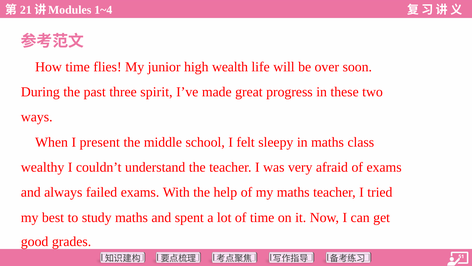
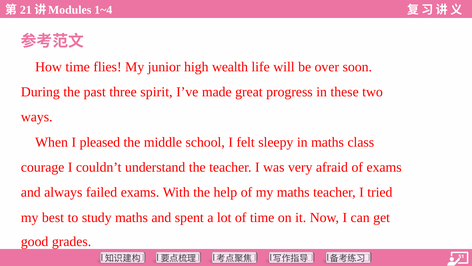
present: present -> pleased
wealthy: wealthy -> courage
